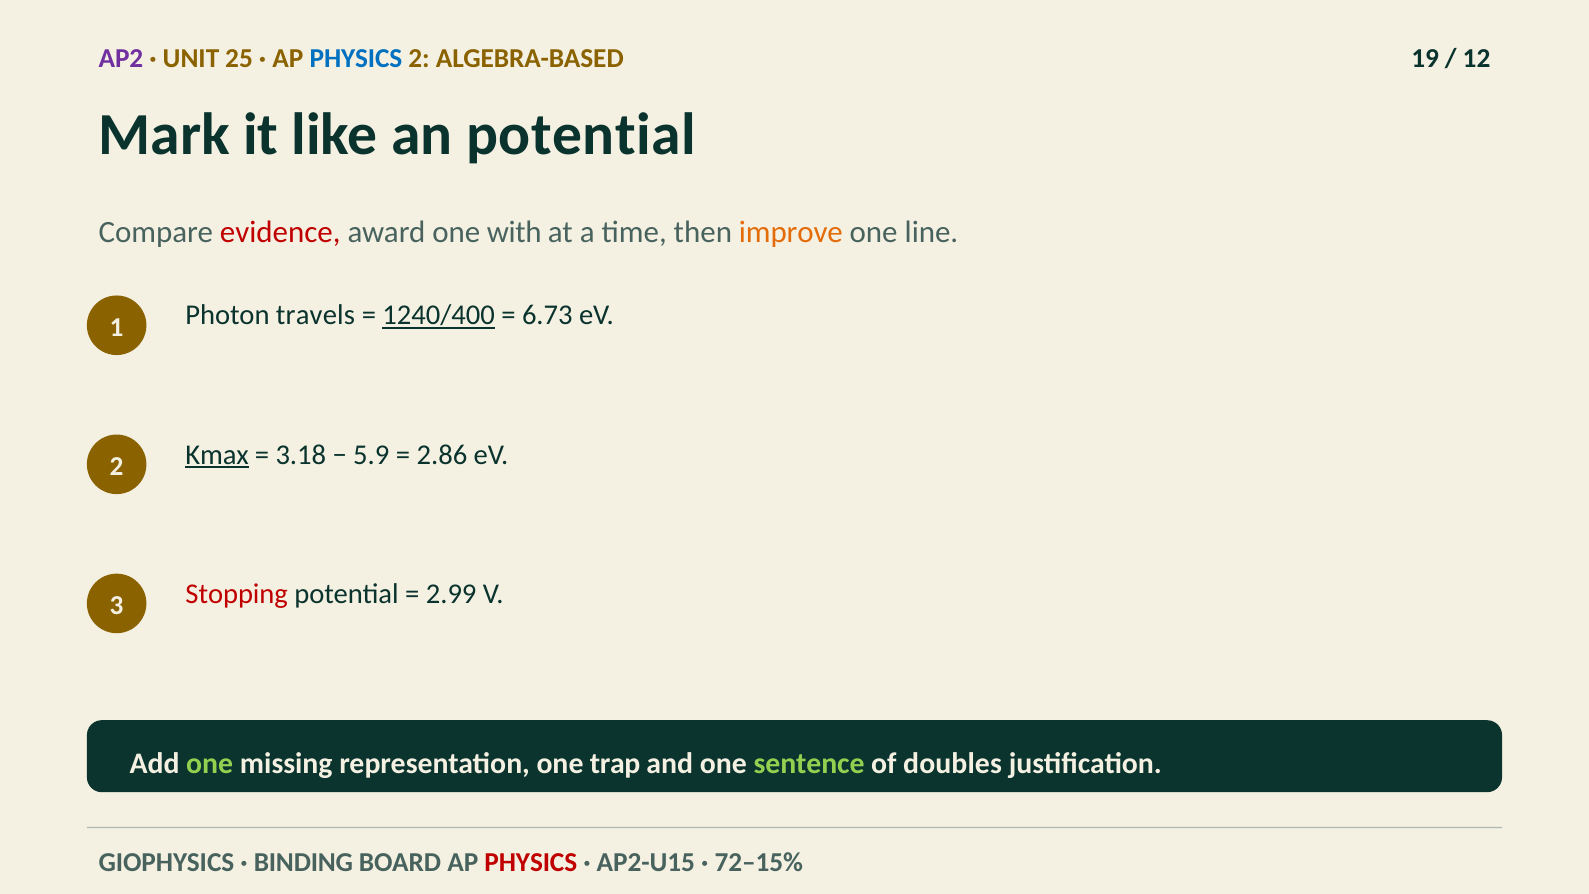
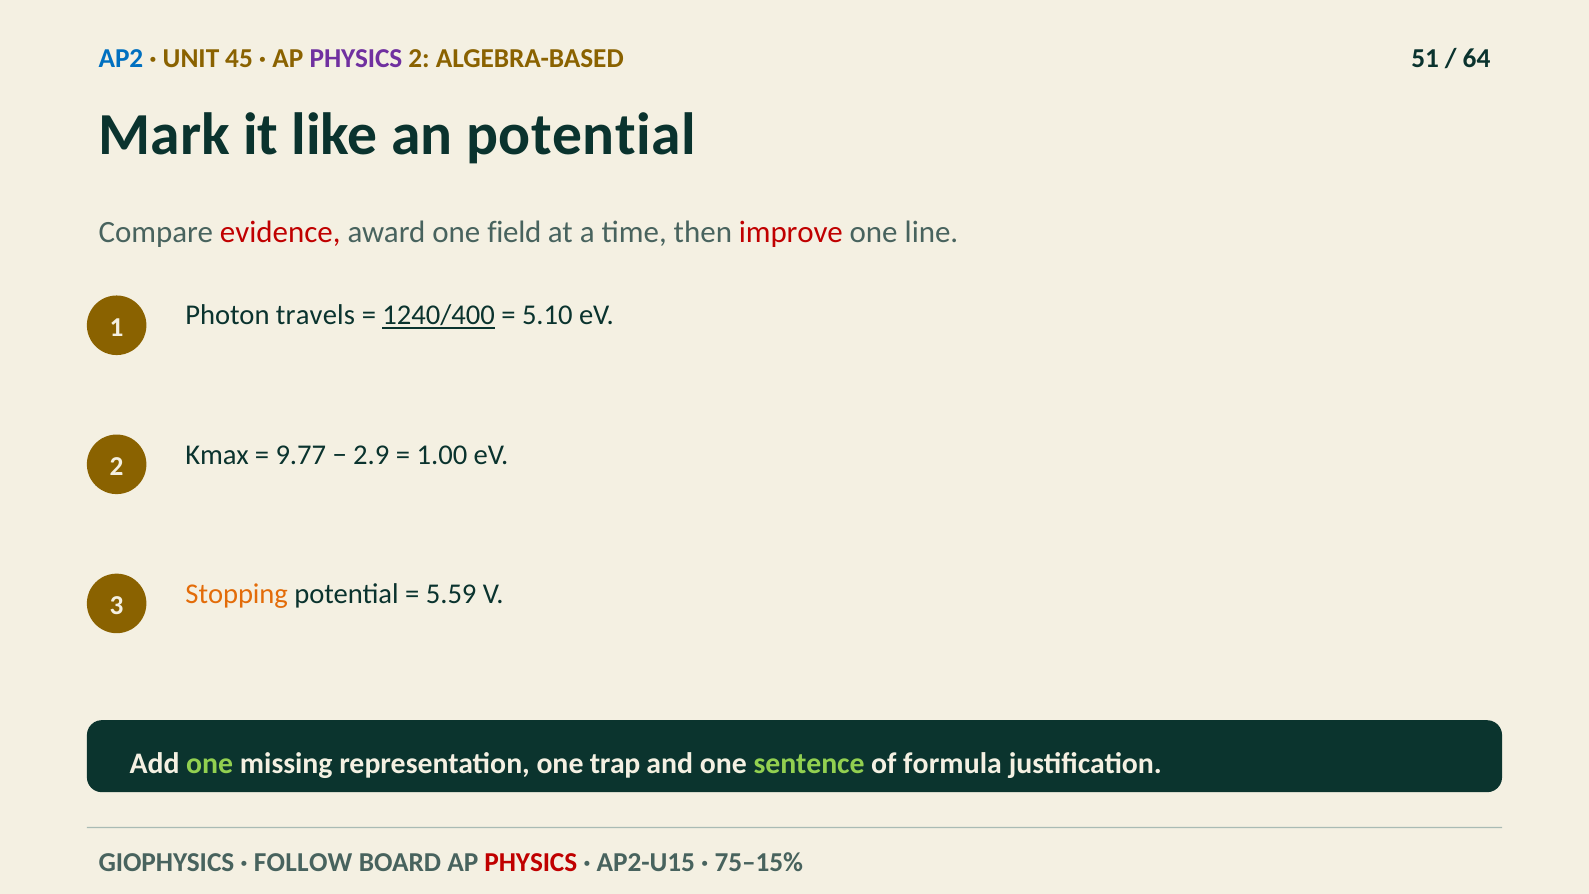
AP2 colour: purple -> blue
25: 25 -> 45
PHYSICS at (356, 59) colour: blue -> purple
19: 19 -> 51
12: 12 -> 64
with: with -> field
improve colour: orange -> red
6.73: 6.73 -> 5.10
Kmax underline: present -> none
3.18: 3.18 -> 9.77
5.9: 5.9 -> 2.9
2.86: 2.86 -> 1.00
Stopping colour: red -> orange
2.99: 2.99 -> 5.59
doubles: doubles -> formula
BINDING: BINDING -> FOLLOW
72–15%: 72–15% -> 75–15%
